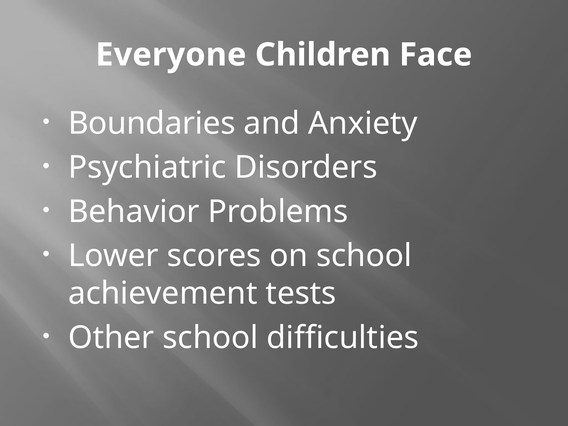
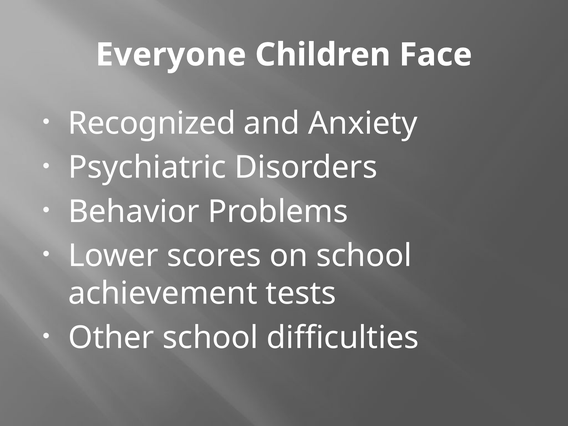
Boundaries: Boundaries -> Recognized
